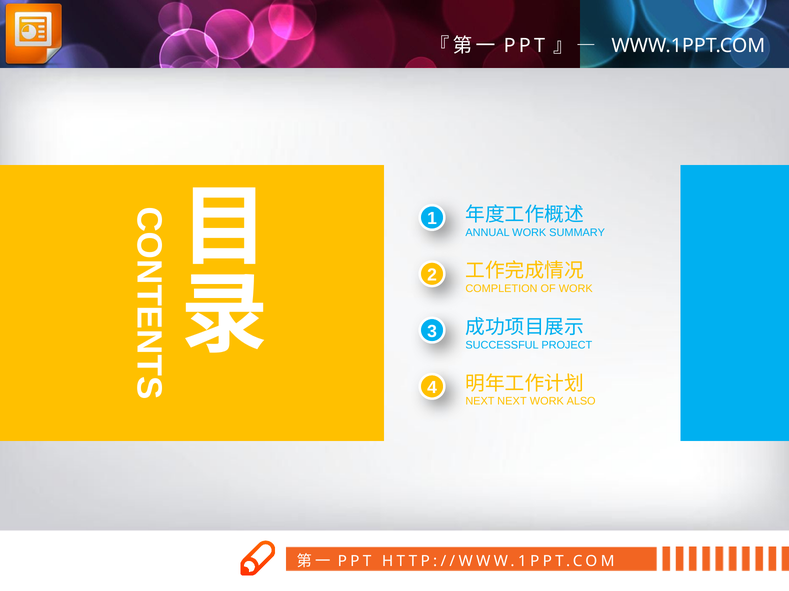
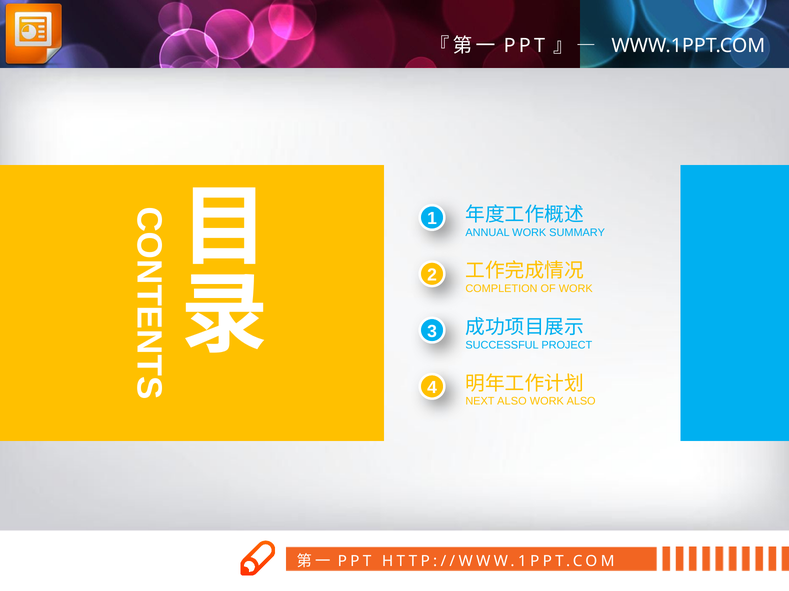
NEXT NEXT: NEXT -> ALSO
